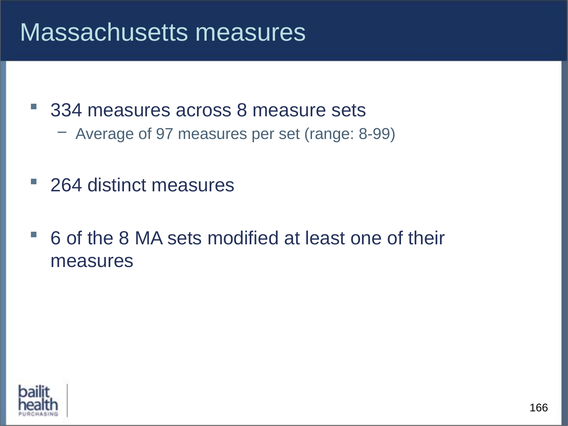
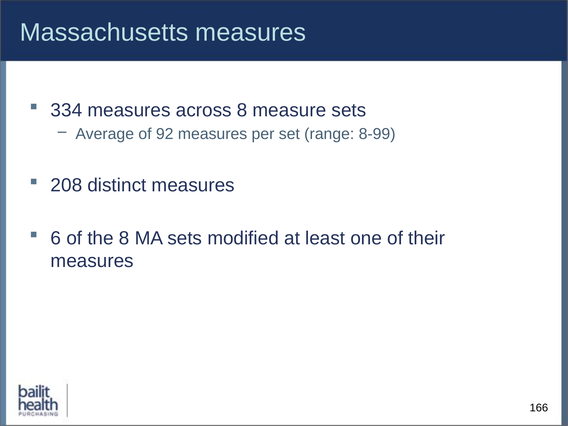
97: 97 -> 92
264: 264 -> 208
